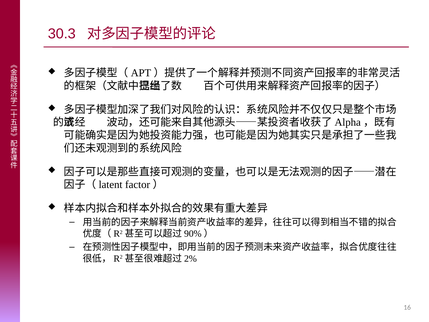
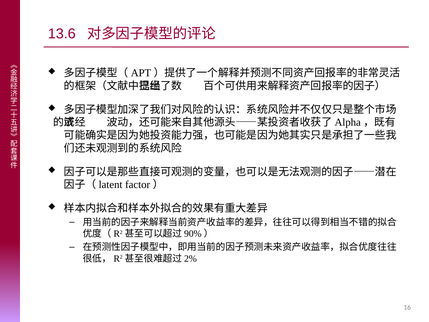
30.3: 30.3 -> 13.6
